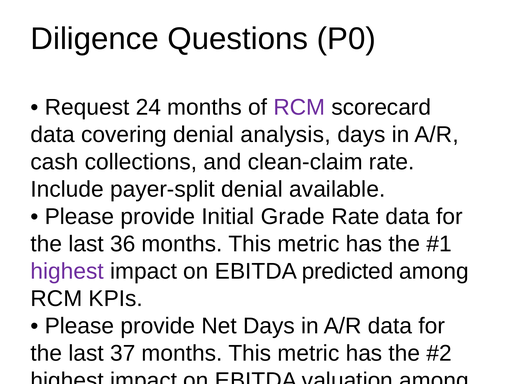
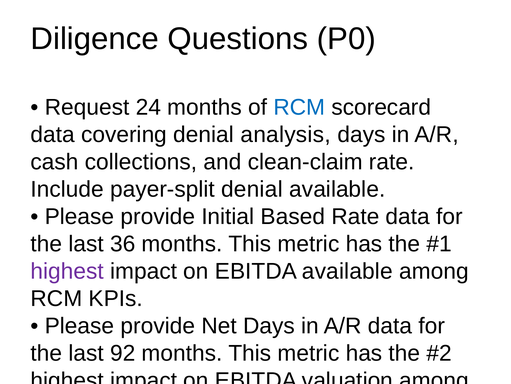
RCM at (299, 107) colour: purple -> blue
Grade: Grade -> Based
EBITDA predicted: predicted -> available
37: 37 -> 92
